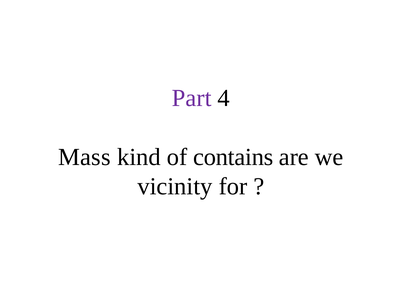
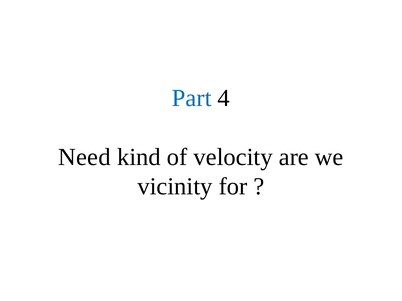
Part colour: purple -> blue
Mass: Mass -> Need
contains: contains -> velocity
